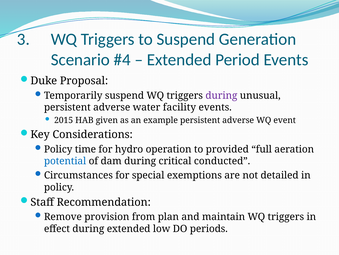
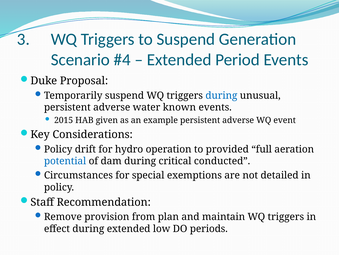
during at (221, 95) colour: purple -> blue
facility: facility -> known
time: time -> drift
